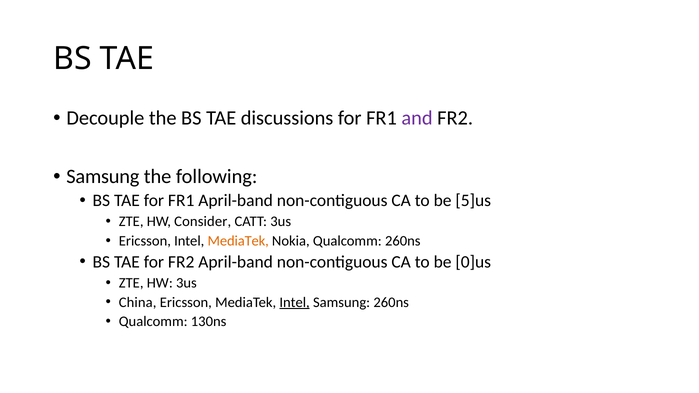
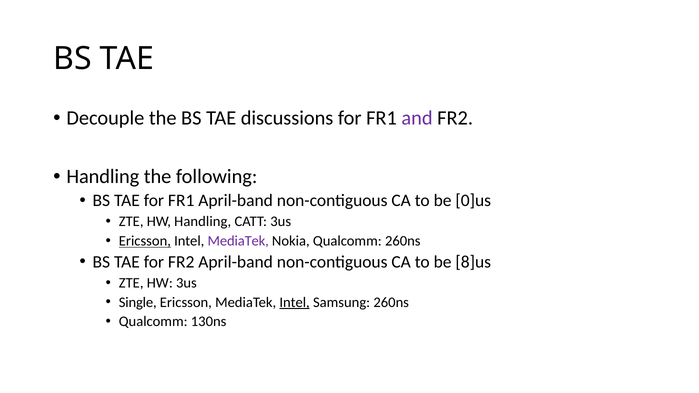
Samsung at (103, 177): Samsung -> Handling
5]us: 5]us -> 0]us
HW Consider: Consider -> Handling
Ericsson at (145, 241) underline: none -> present
MediaTek at (238, 241) colour: orange -> purple
0]us: 0]us -> 8]us
China: China -> Single
